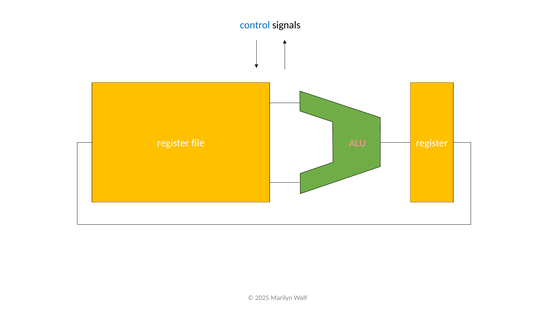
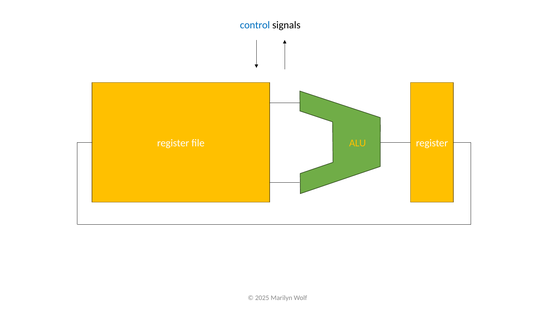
ALU colour: pink -> yellow
